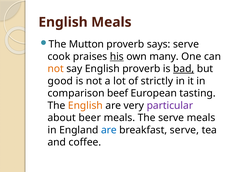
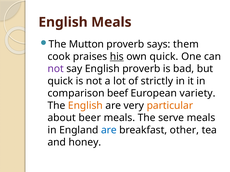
says serve: serve -> them
own many: many -> quick
not at (56, 69) colour: orange -> purple
bad underline: present -> none
good at (60, 81): good -> quick
tasting: tasting -> variety
particular colour: purple -> orange
breakfast serve: serve -> other
coffee: coffee -> honey
